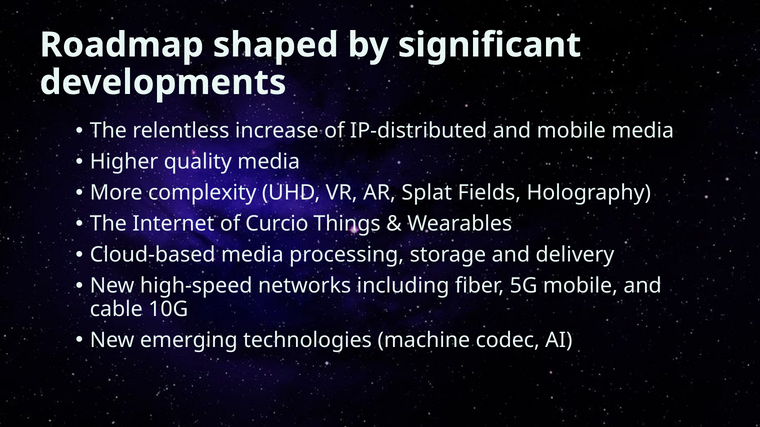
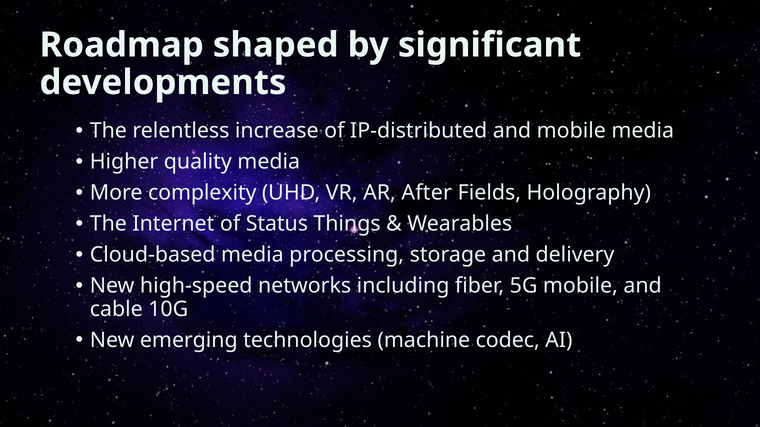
Splat: Splat -> After
Curcio: Curcio -> Status
